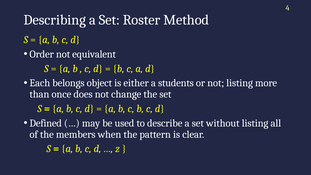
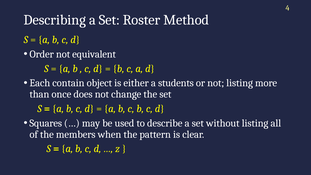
belongs: belongs -> contain
Defined: Defined -> Squares
